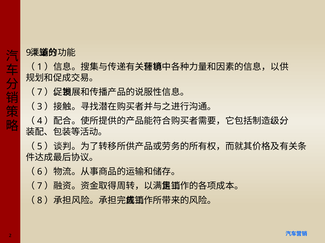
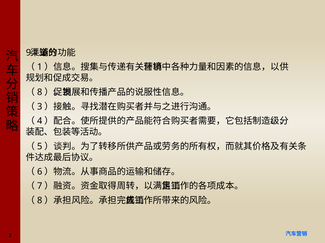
7 at (40, 93): 7 -> 8
